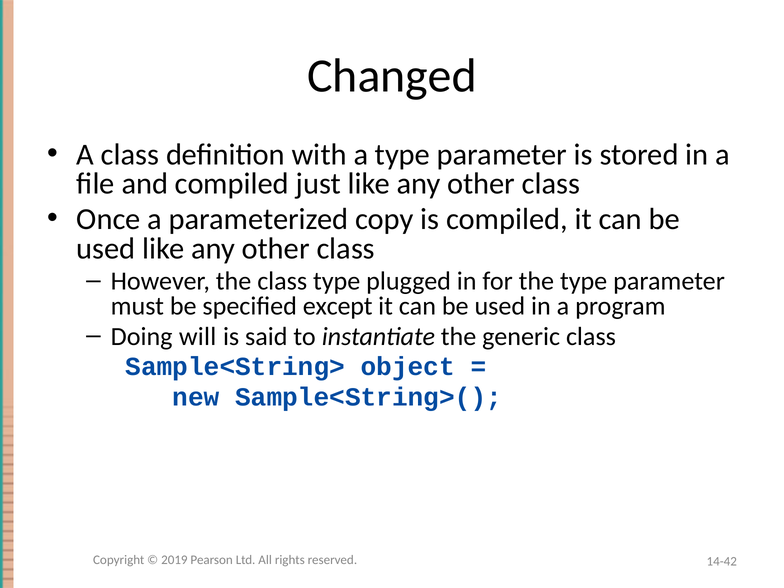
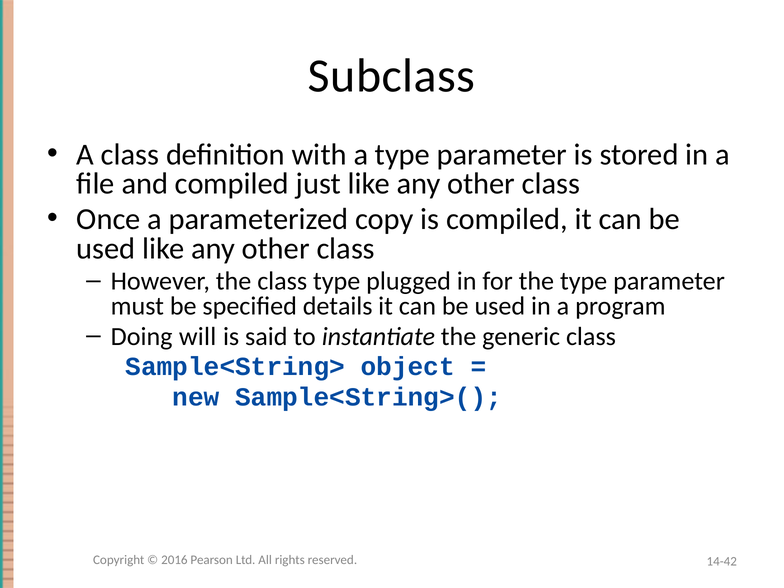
Changed: Changed -> Subclass
except: except -> details
2019: 2019 -> 2016
